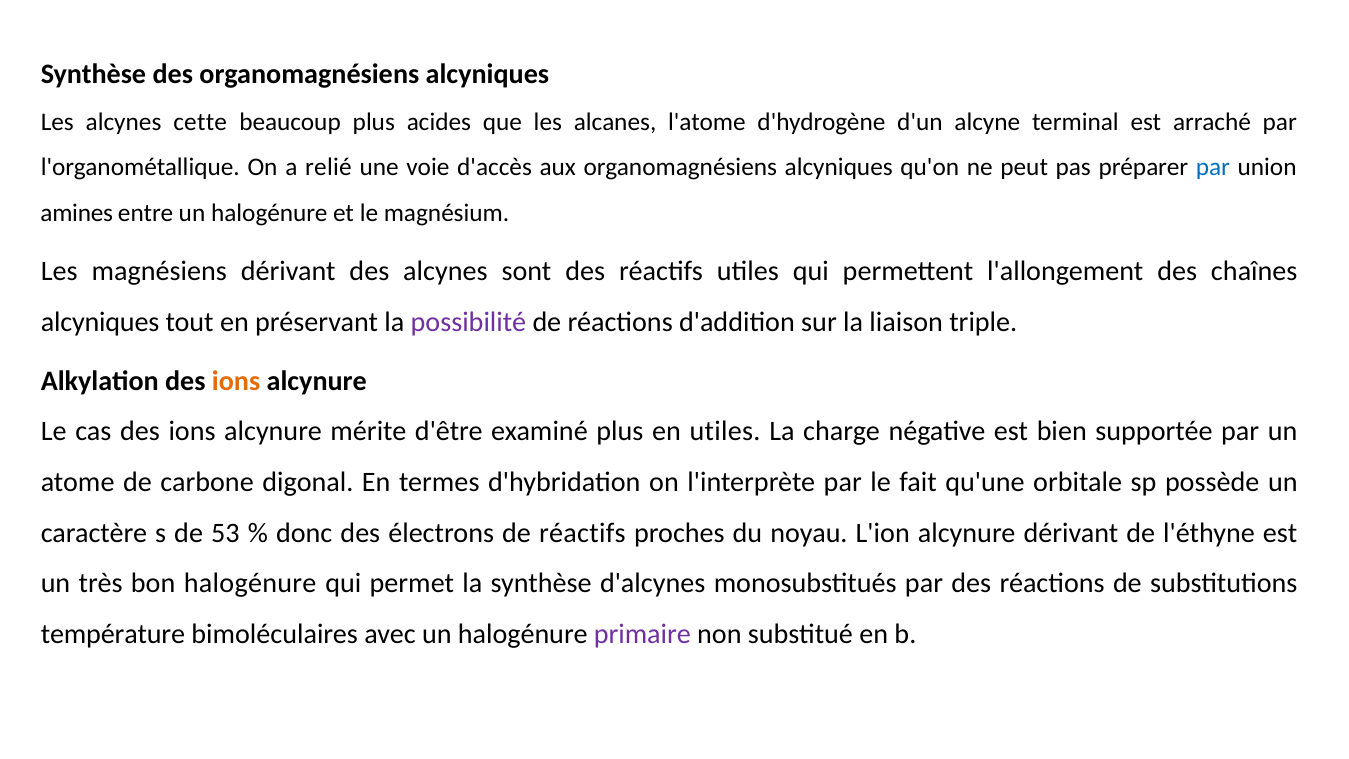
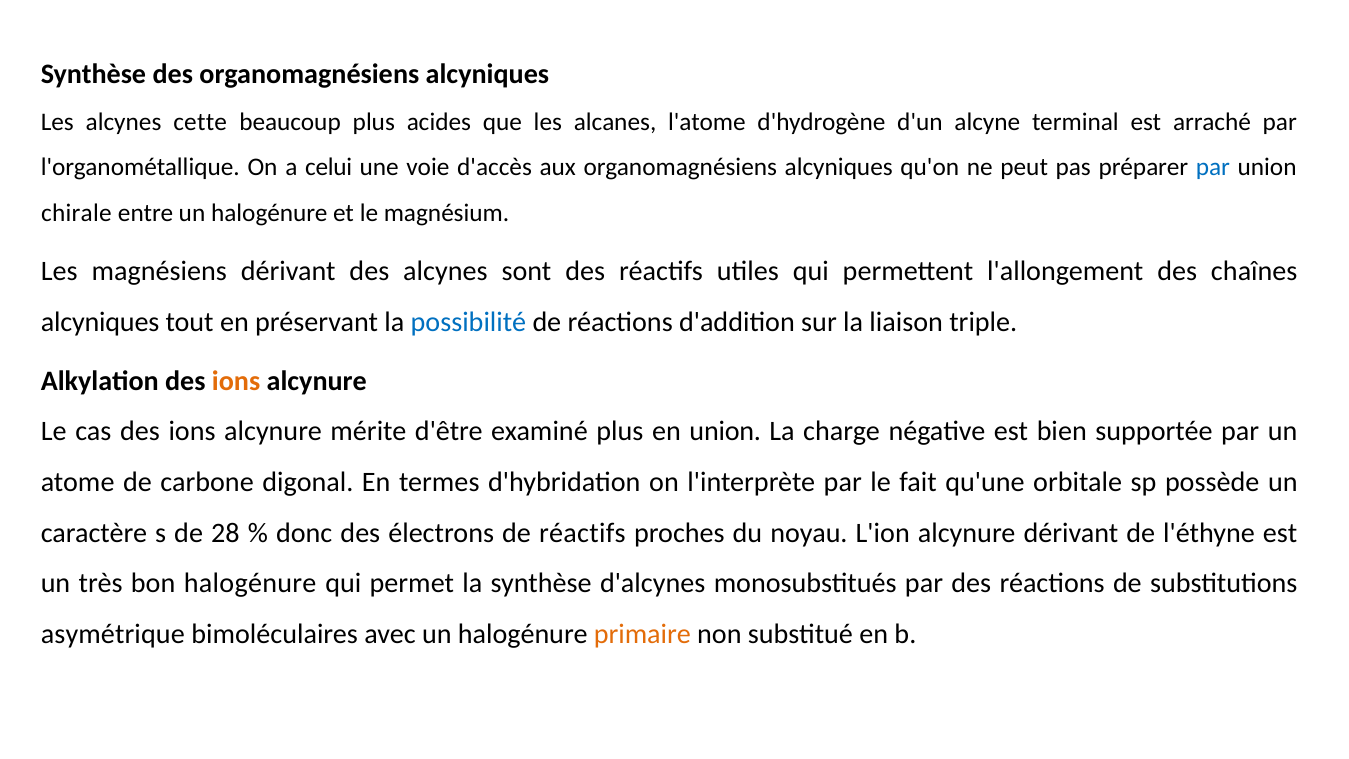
relié: relié -> celui
amines: amines -> chirale
possibilité colour: purple -> blue
en utiles: utiles -> union
53: 53 -> 28
température: température -> asymétrique
primaire colour: purple -> orange
